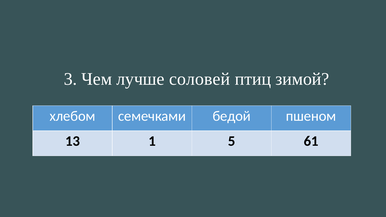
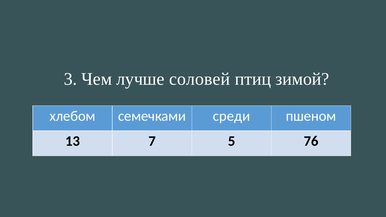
бедой: бедой -> среди
1: 1 -> 7
61: 61 -> 76
